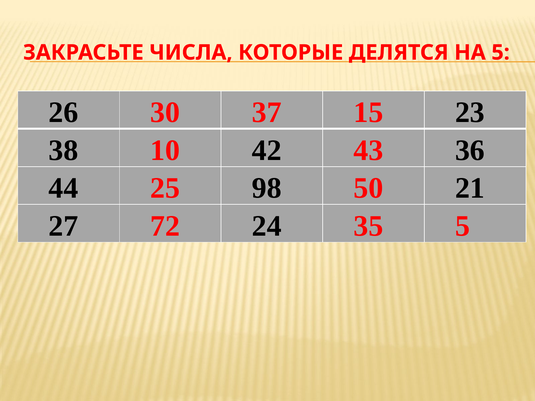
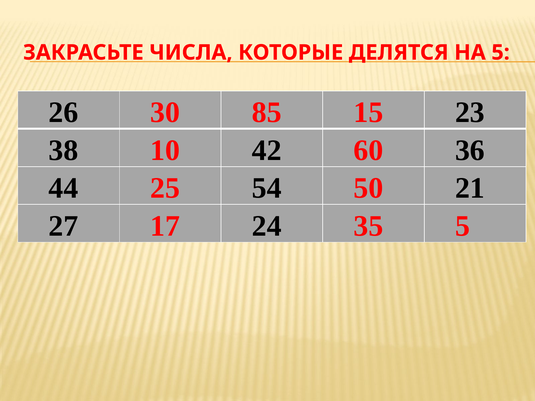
37: 37 -> 85
43: 43 -> 60
98: 98 -> 54
72: 72 -> 17
